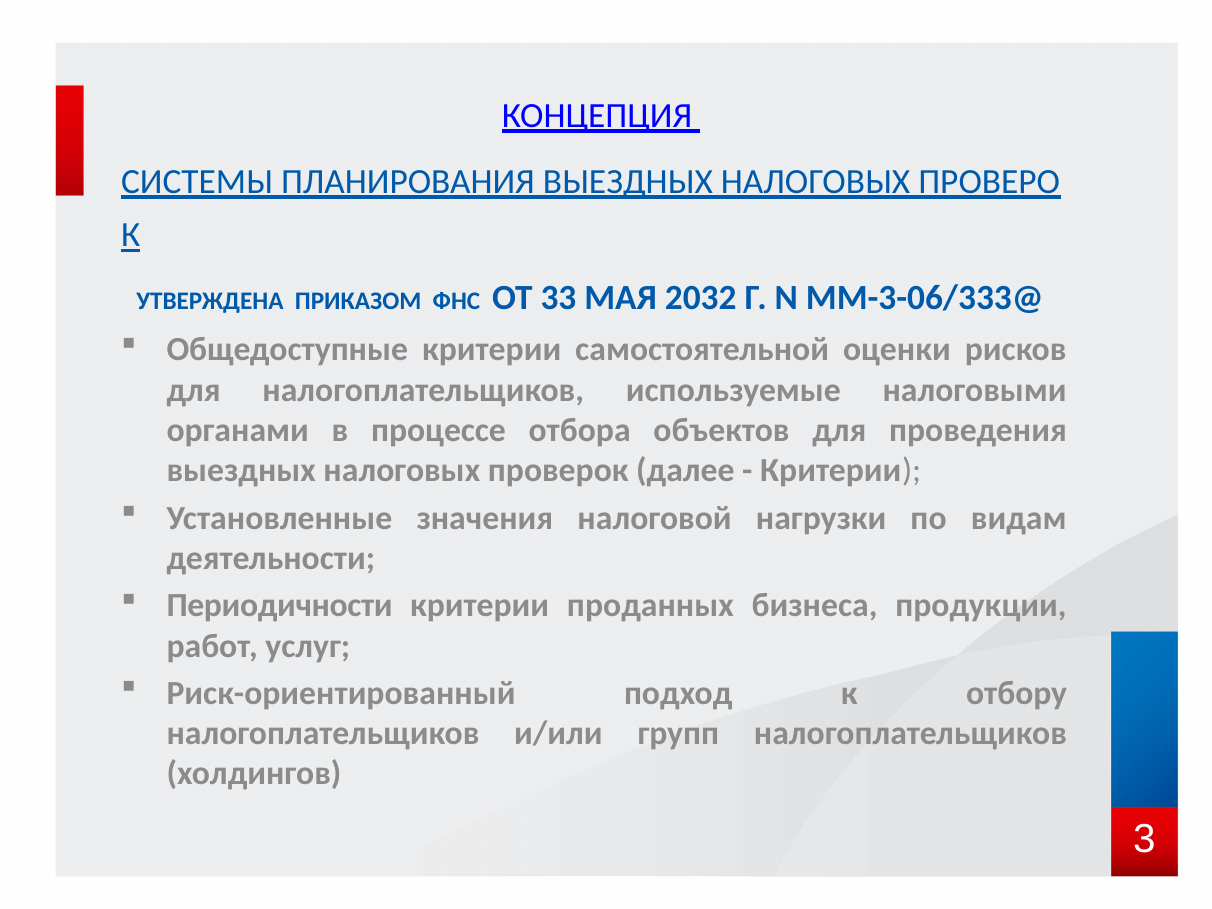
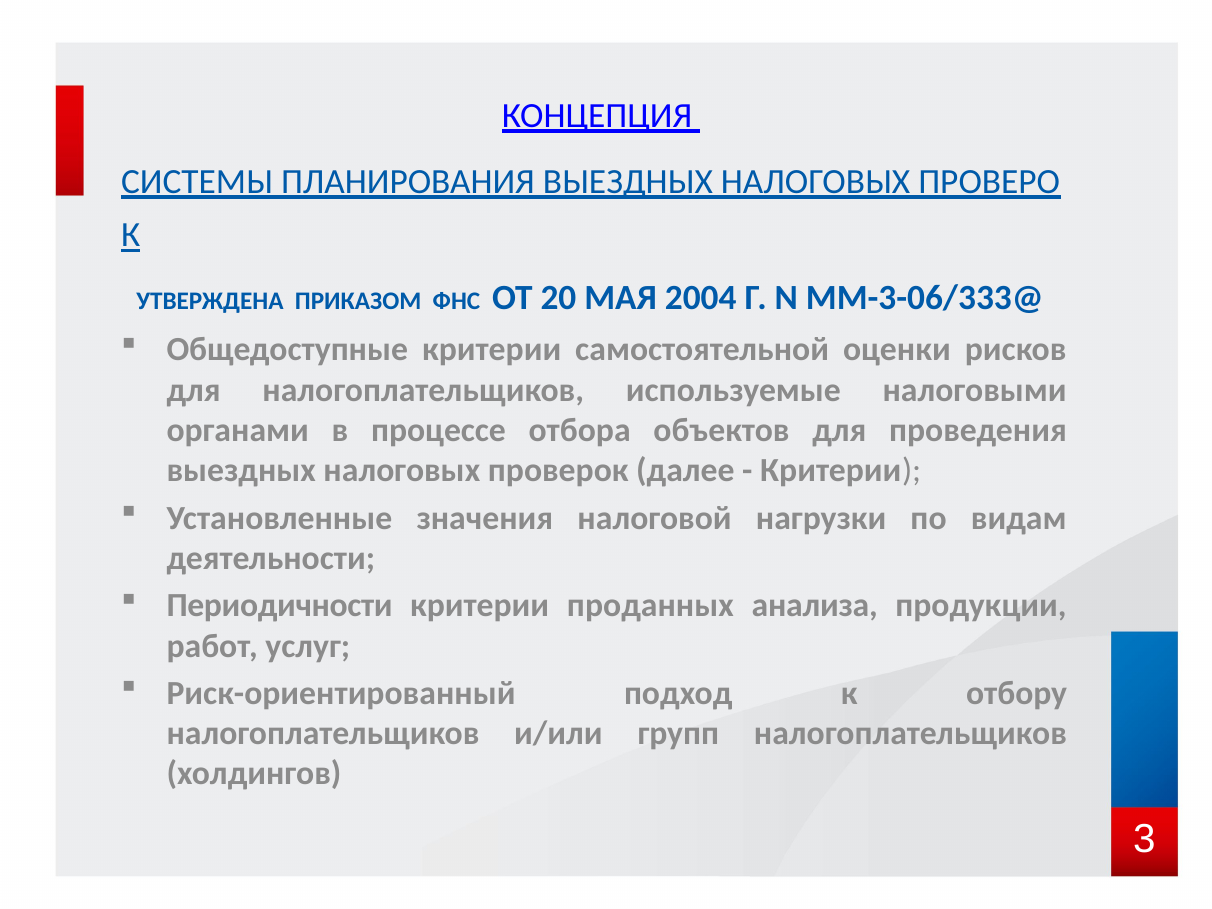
33: 33 -> 20
2032: 2032 -> 2004
бизнеса: бизнеса -> анализа
